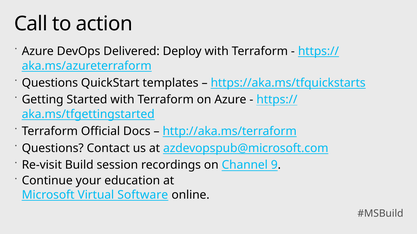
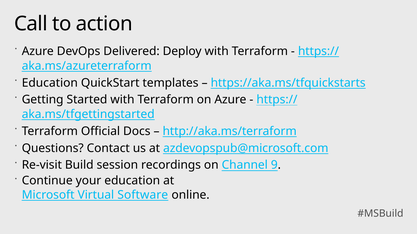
Questions at (50, 83): Questions -> Education
